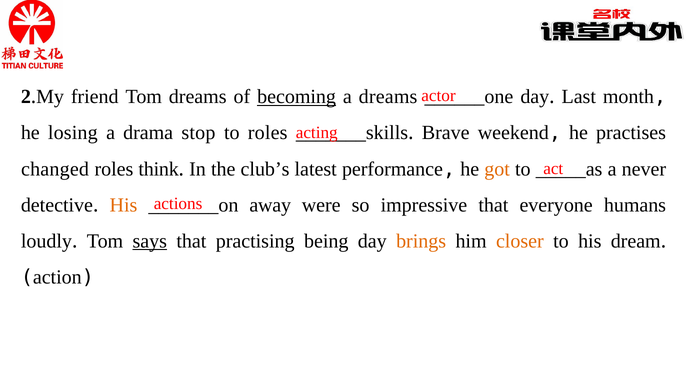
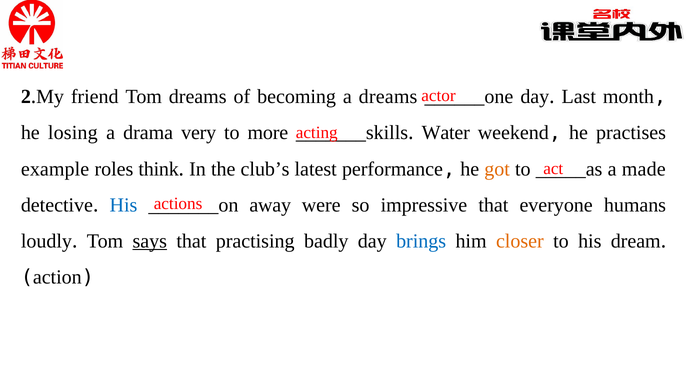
becoming underline: present -> none
stop: stop -> very
to roles: roles -> more
Brave: Brave -> Water
changed: changed -> example
never: never -> made
His at (123, 205) colour: orange -> blue
being: being -> badly
brings colour: orange -> blue
